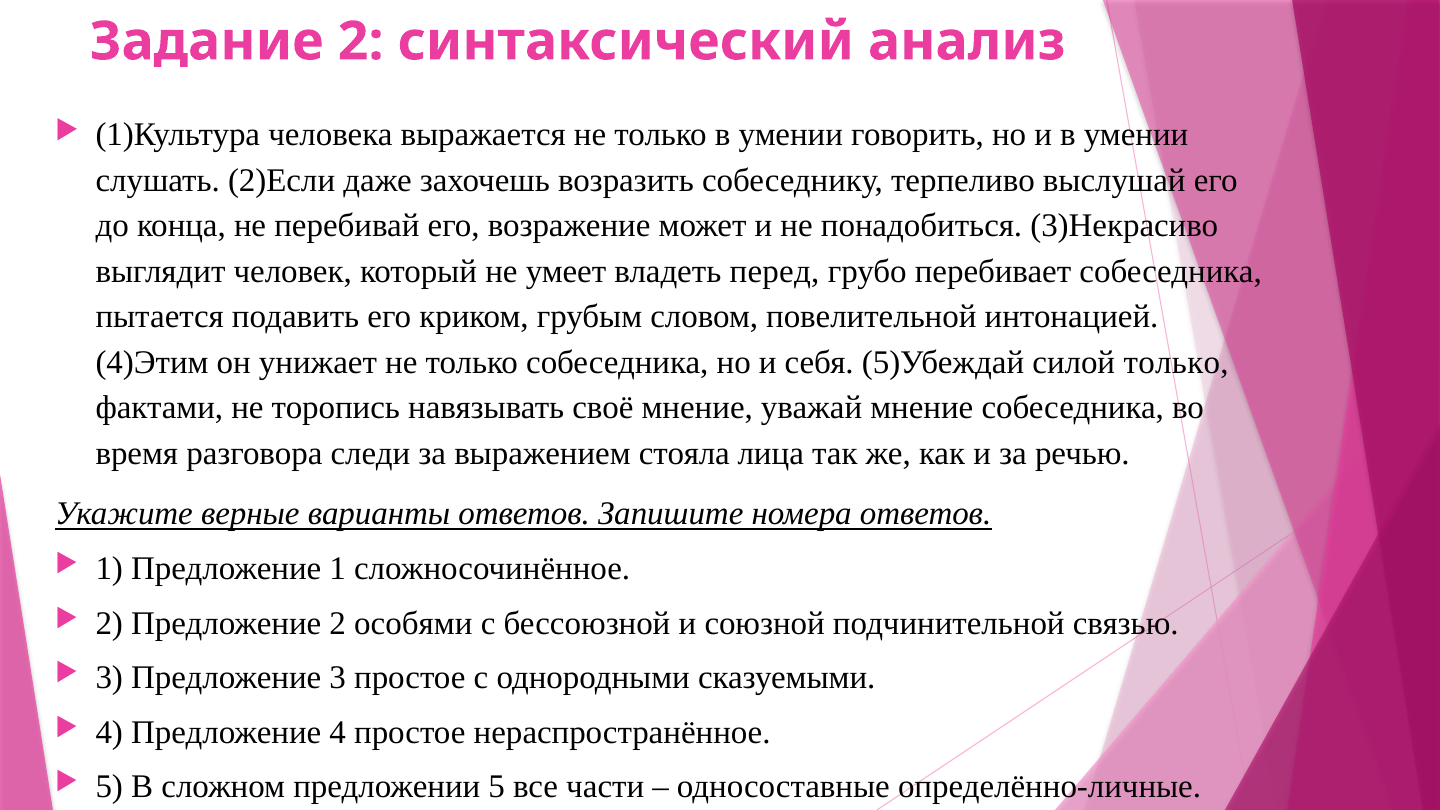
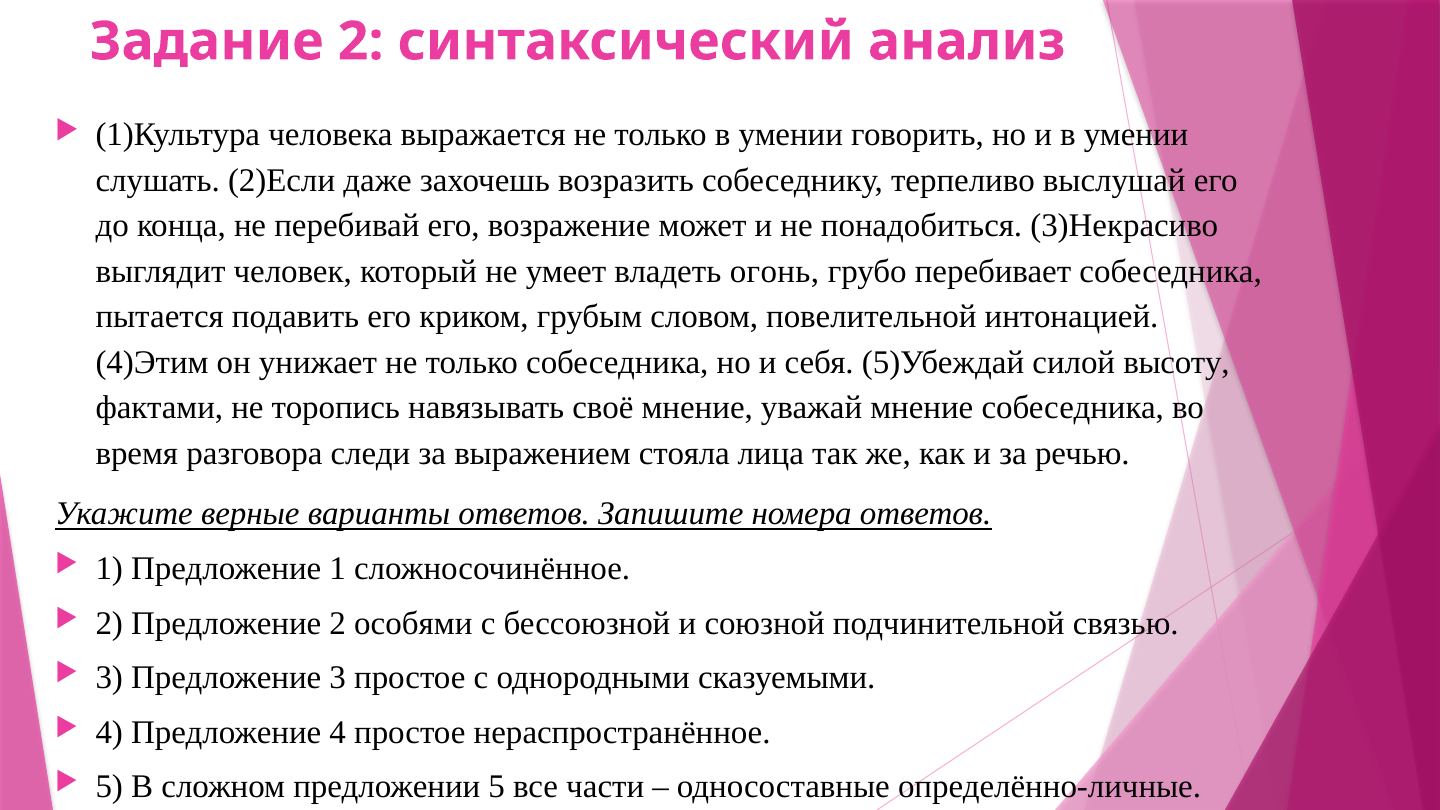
перед: перед -> огонь
силой только: только -> высоту
